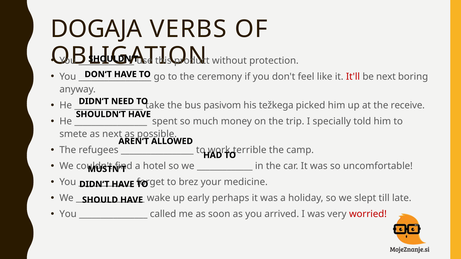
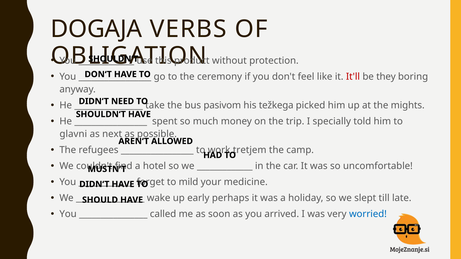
be next: next -> they
receive: receive -> mights
smete: smete -> glavni
terrible: terrible -> tretjem
brez: brez -> mild
worried colour: red -> blue
